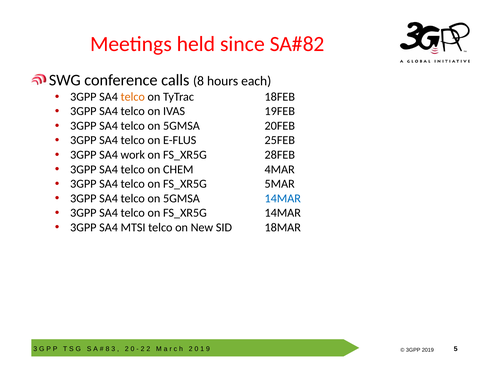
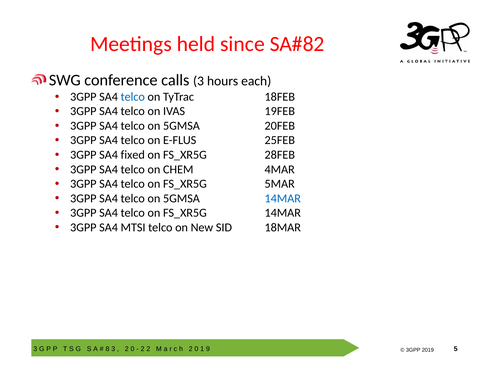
calls 8: 8 -> 3
telco at (133, 97) colour: orange -> blue
work: work -> fixed
